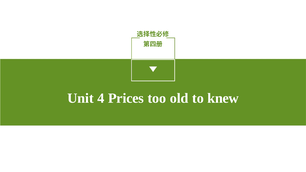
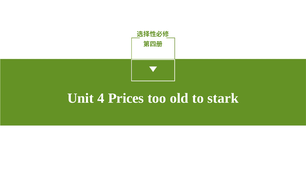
knew: knew -> stark
